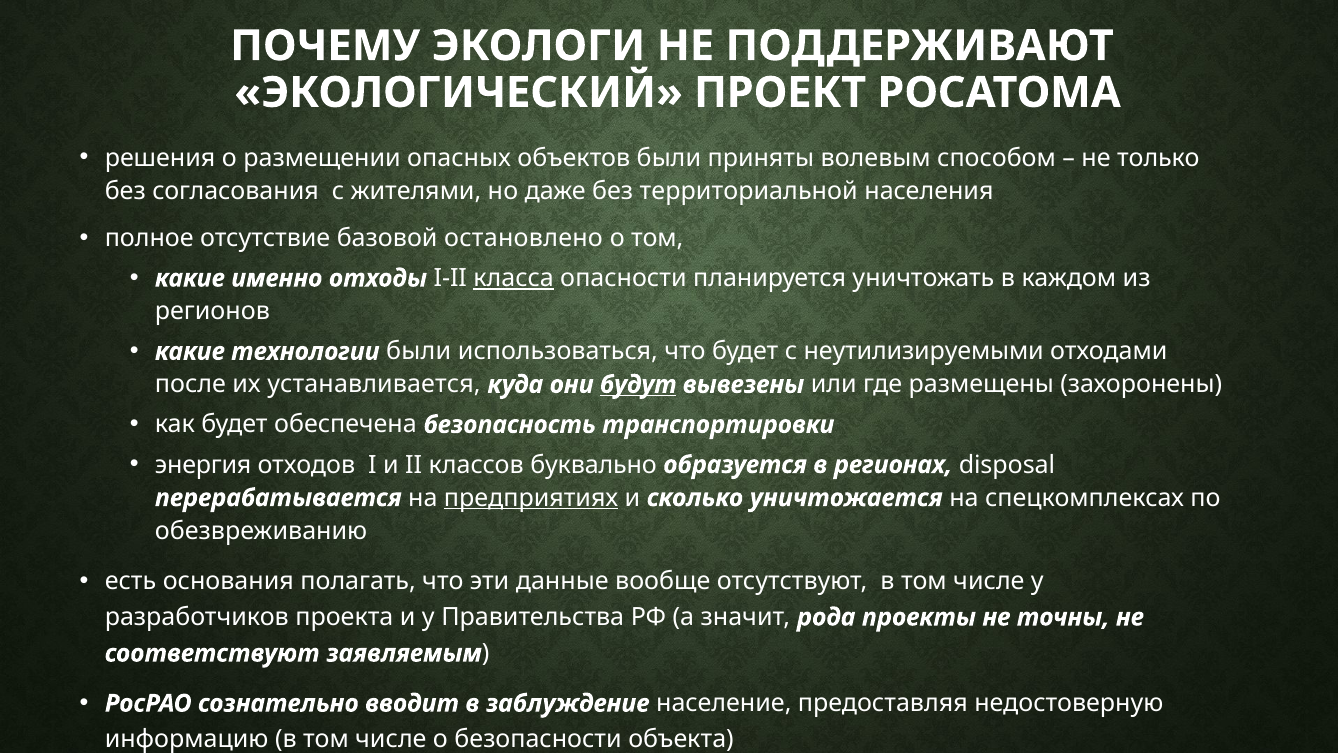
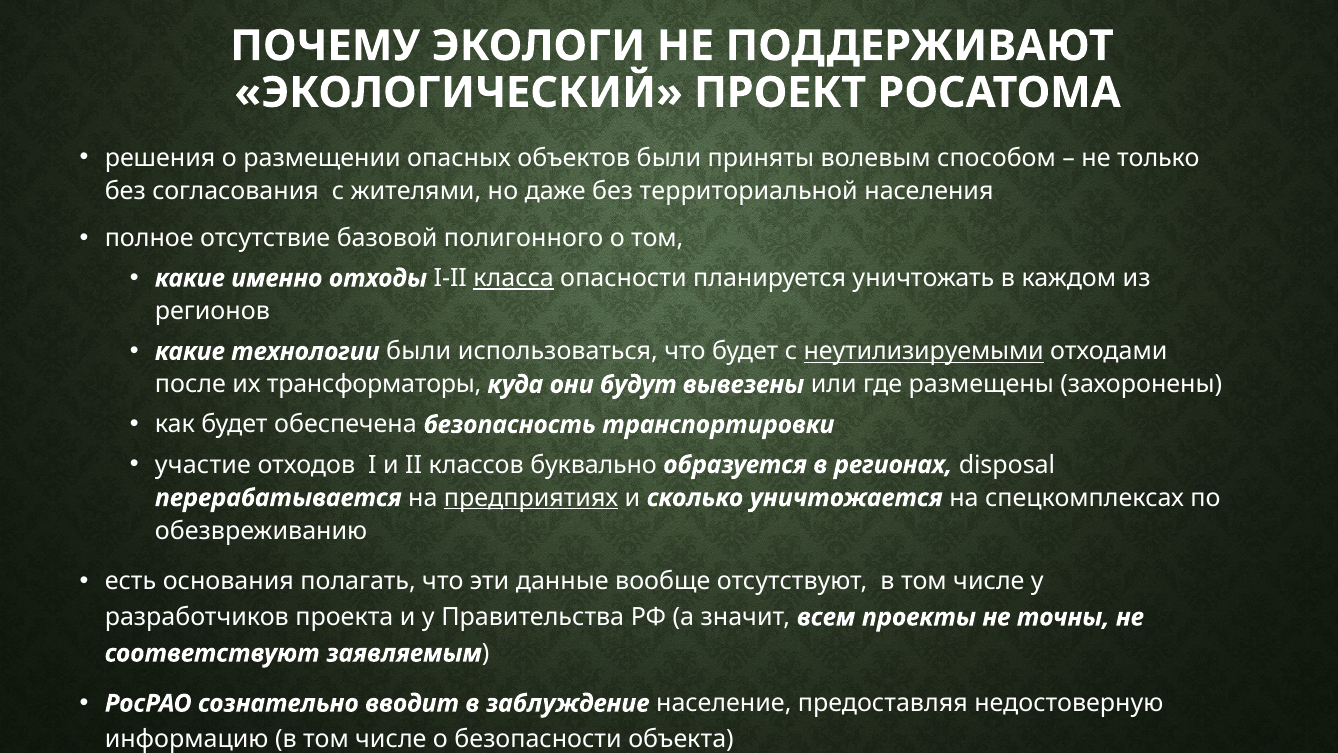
остановлено: остановлено -> полигонного
неутилизируемыми underline: none -> present
устанавливается: устанавливается -> трансформаторы
будут underline: present -> none
энергия: энергия -> участие
рода: рода -> всем
